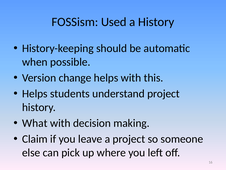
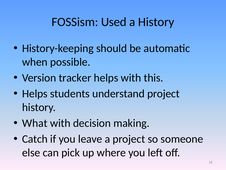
change: change -> tracker
Claim: Claim -> Catch
